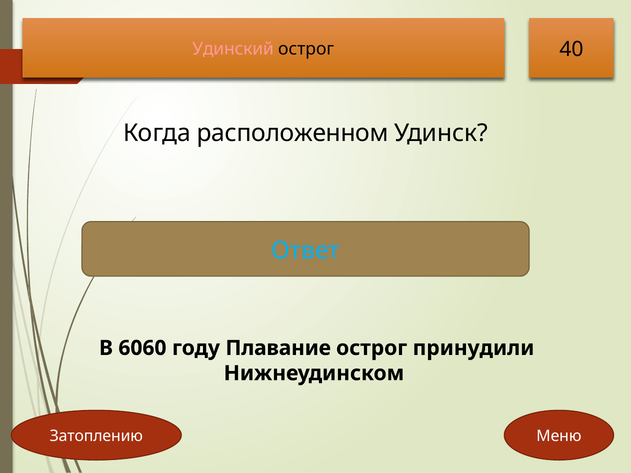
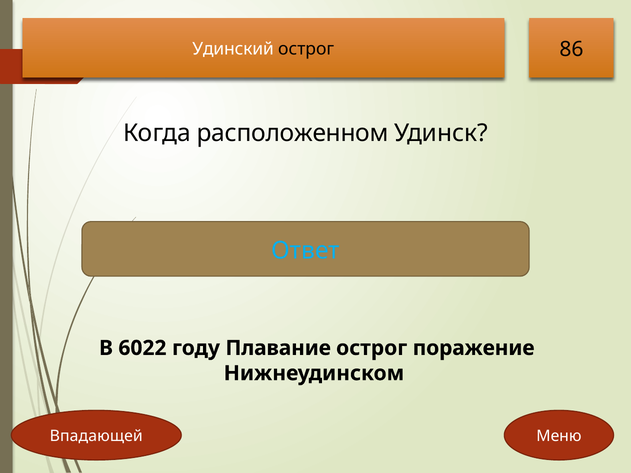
Удинский colour: pink -> white
40: 40 -> 86
6060: 6060 -> 6022
принудили: принудили -> поражение
Затоплению: Затоплению -> Впадающей
